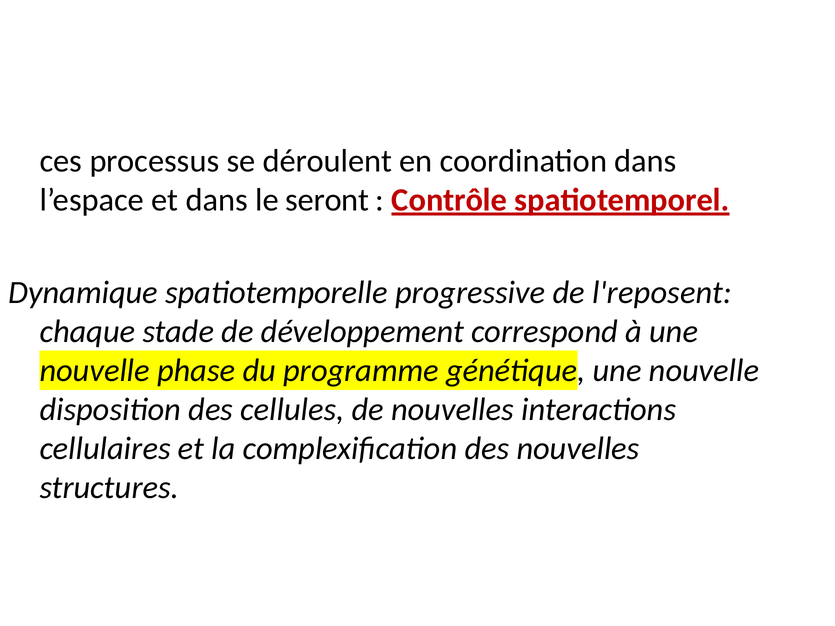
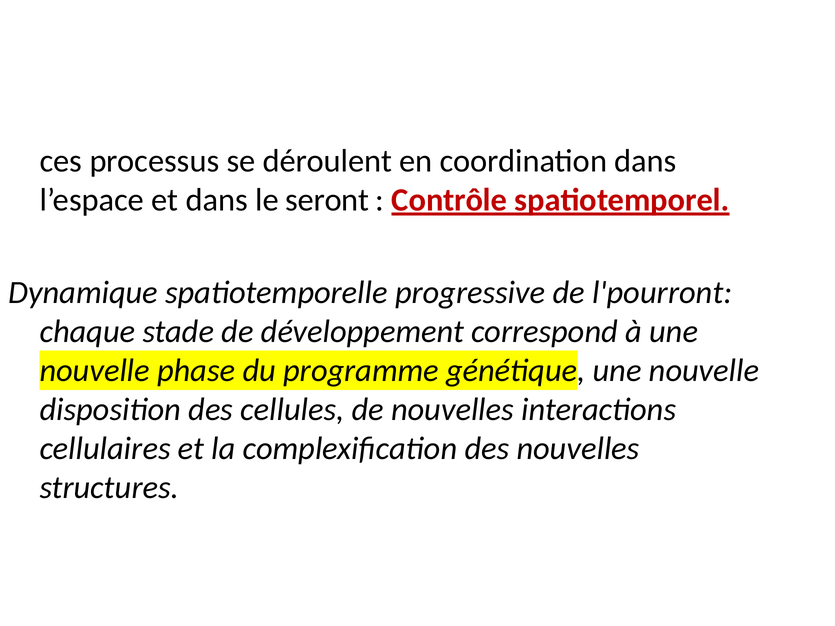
l'reposent: l'reposent -> l'pourront
